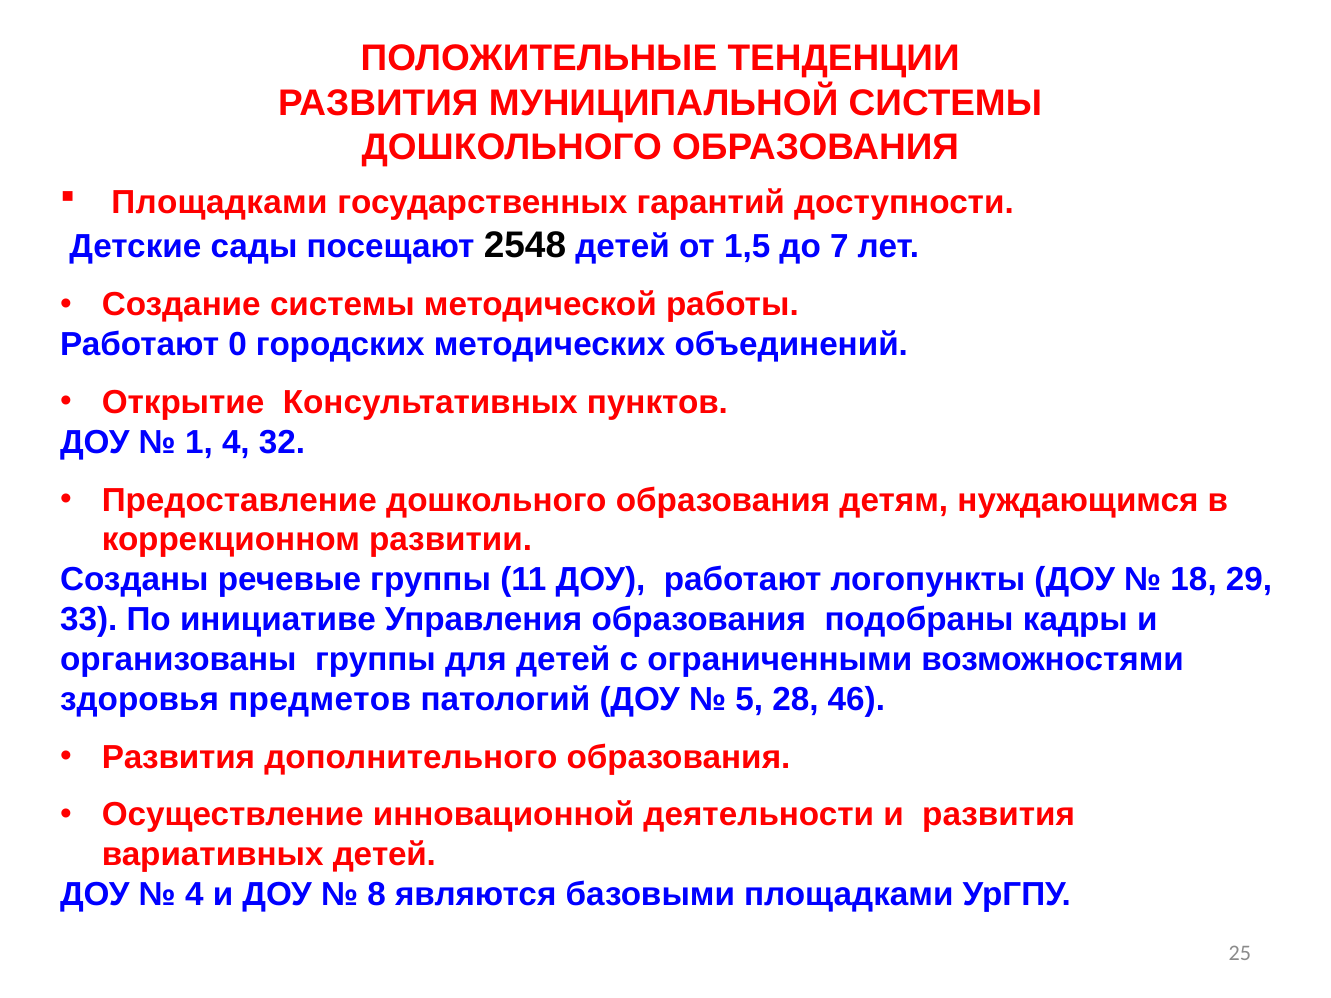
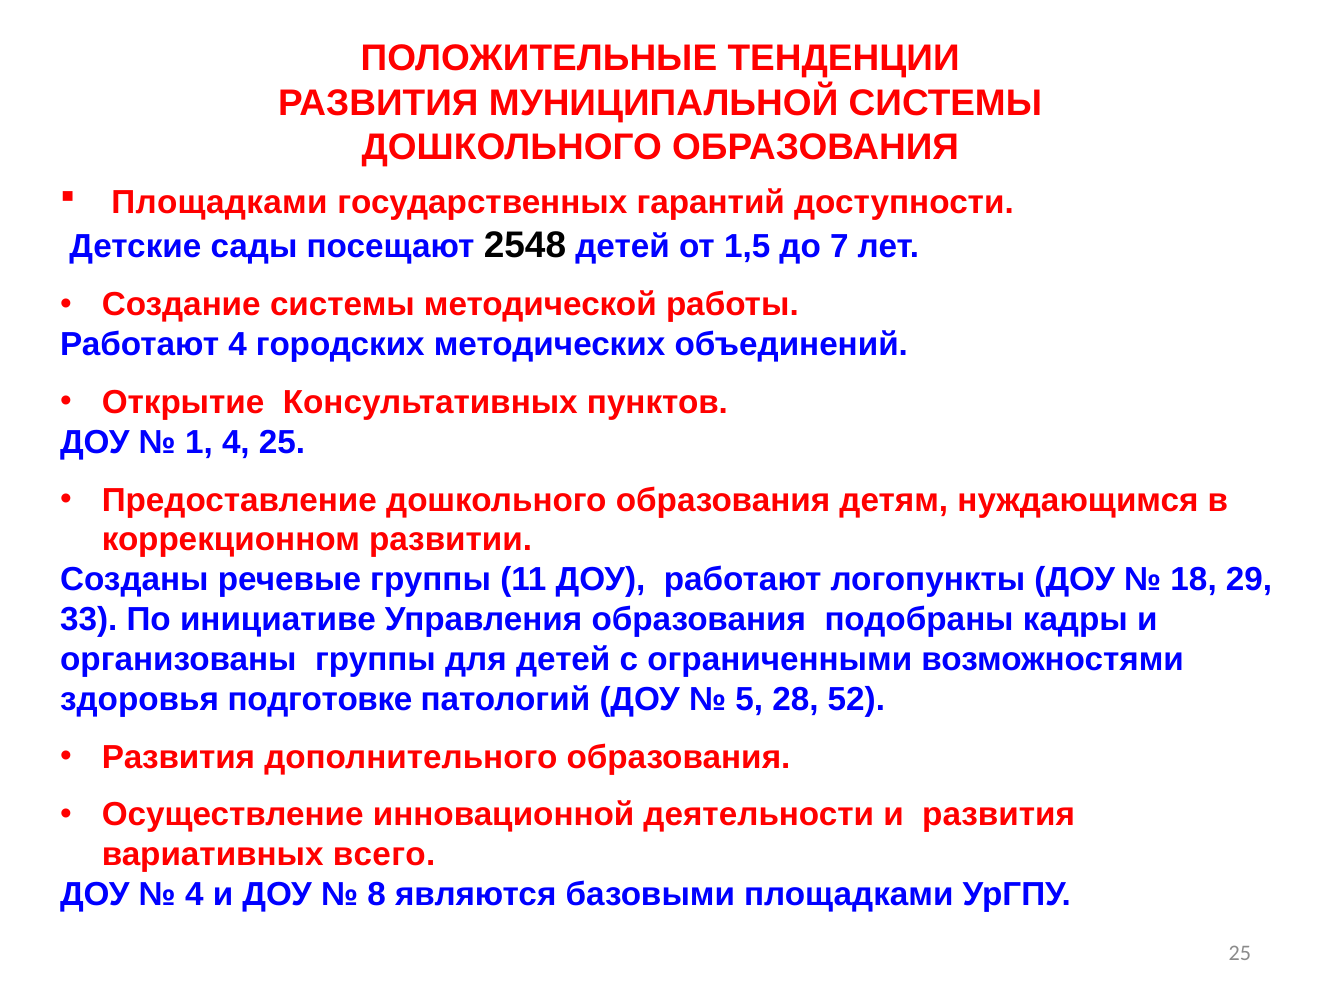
Работают 0: 0 -> 4
4 32: 32 -> 25
предметов: предметов -> подготовке
46: 46 -> 52
вариативных детей: детей -> всего
